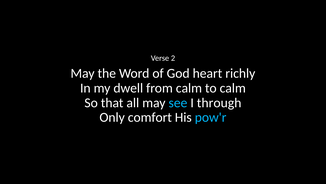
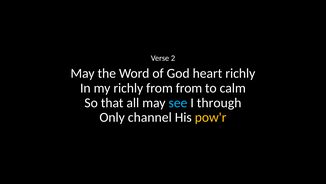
my dwell: dwell -> richly
from calm: calm -> from
comfort: comfort -> channel
pow'r colour: light blue -> yellow
